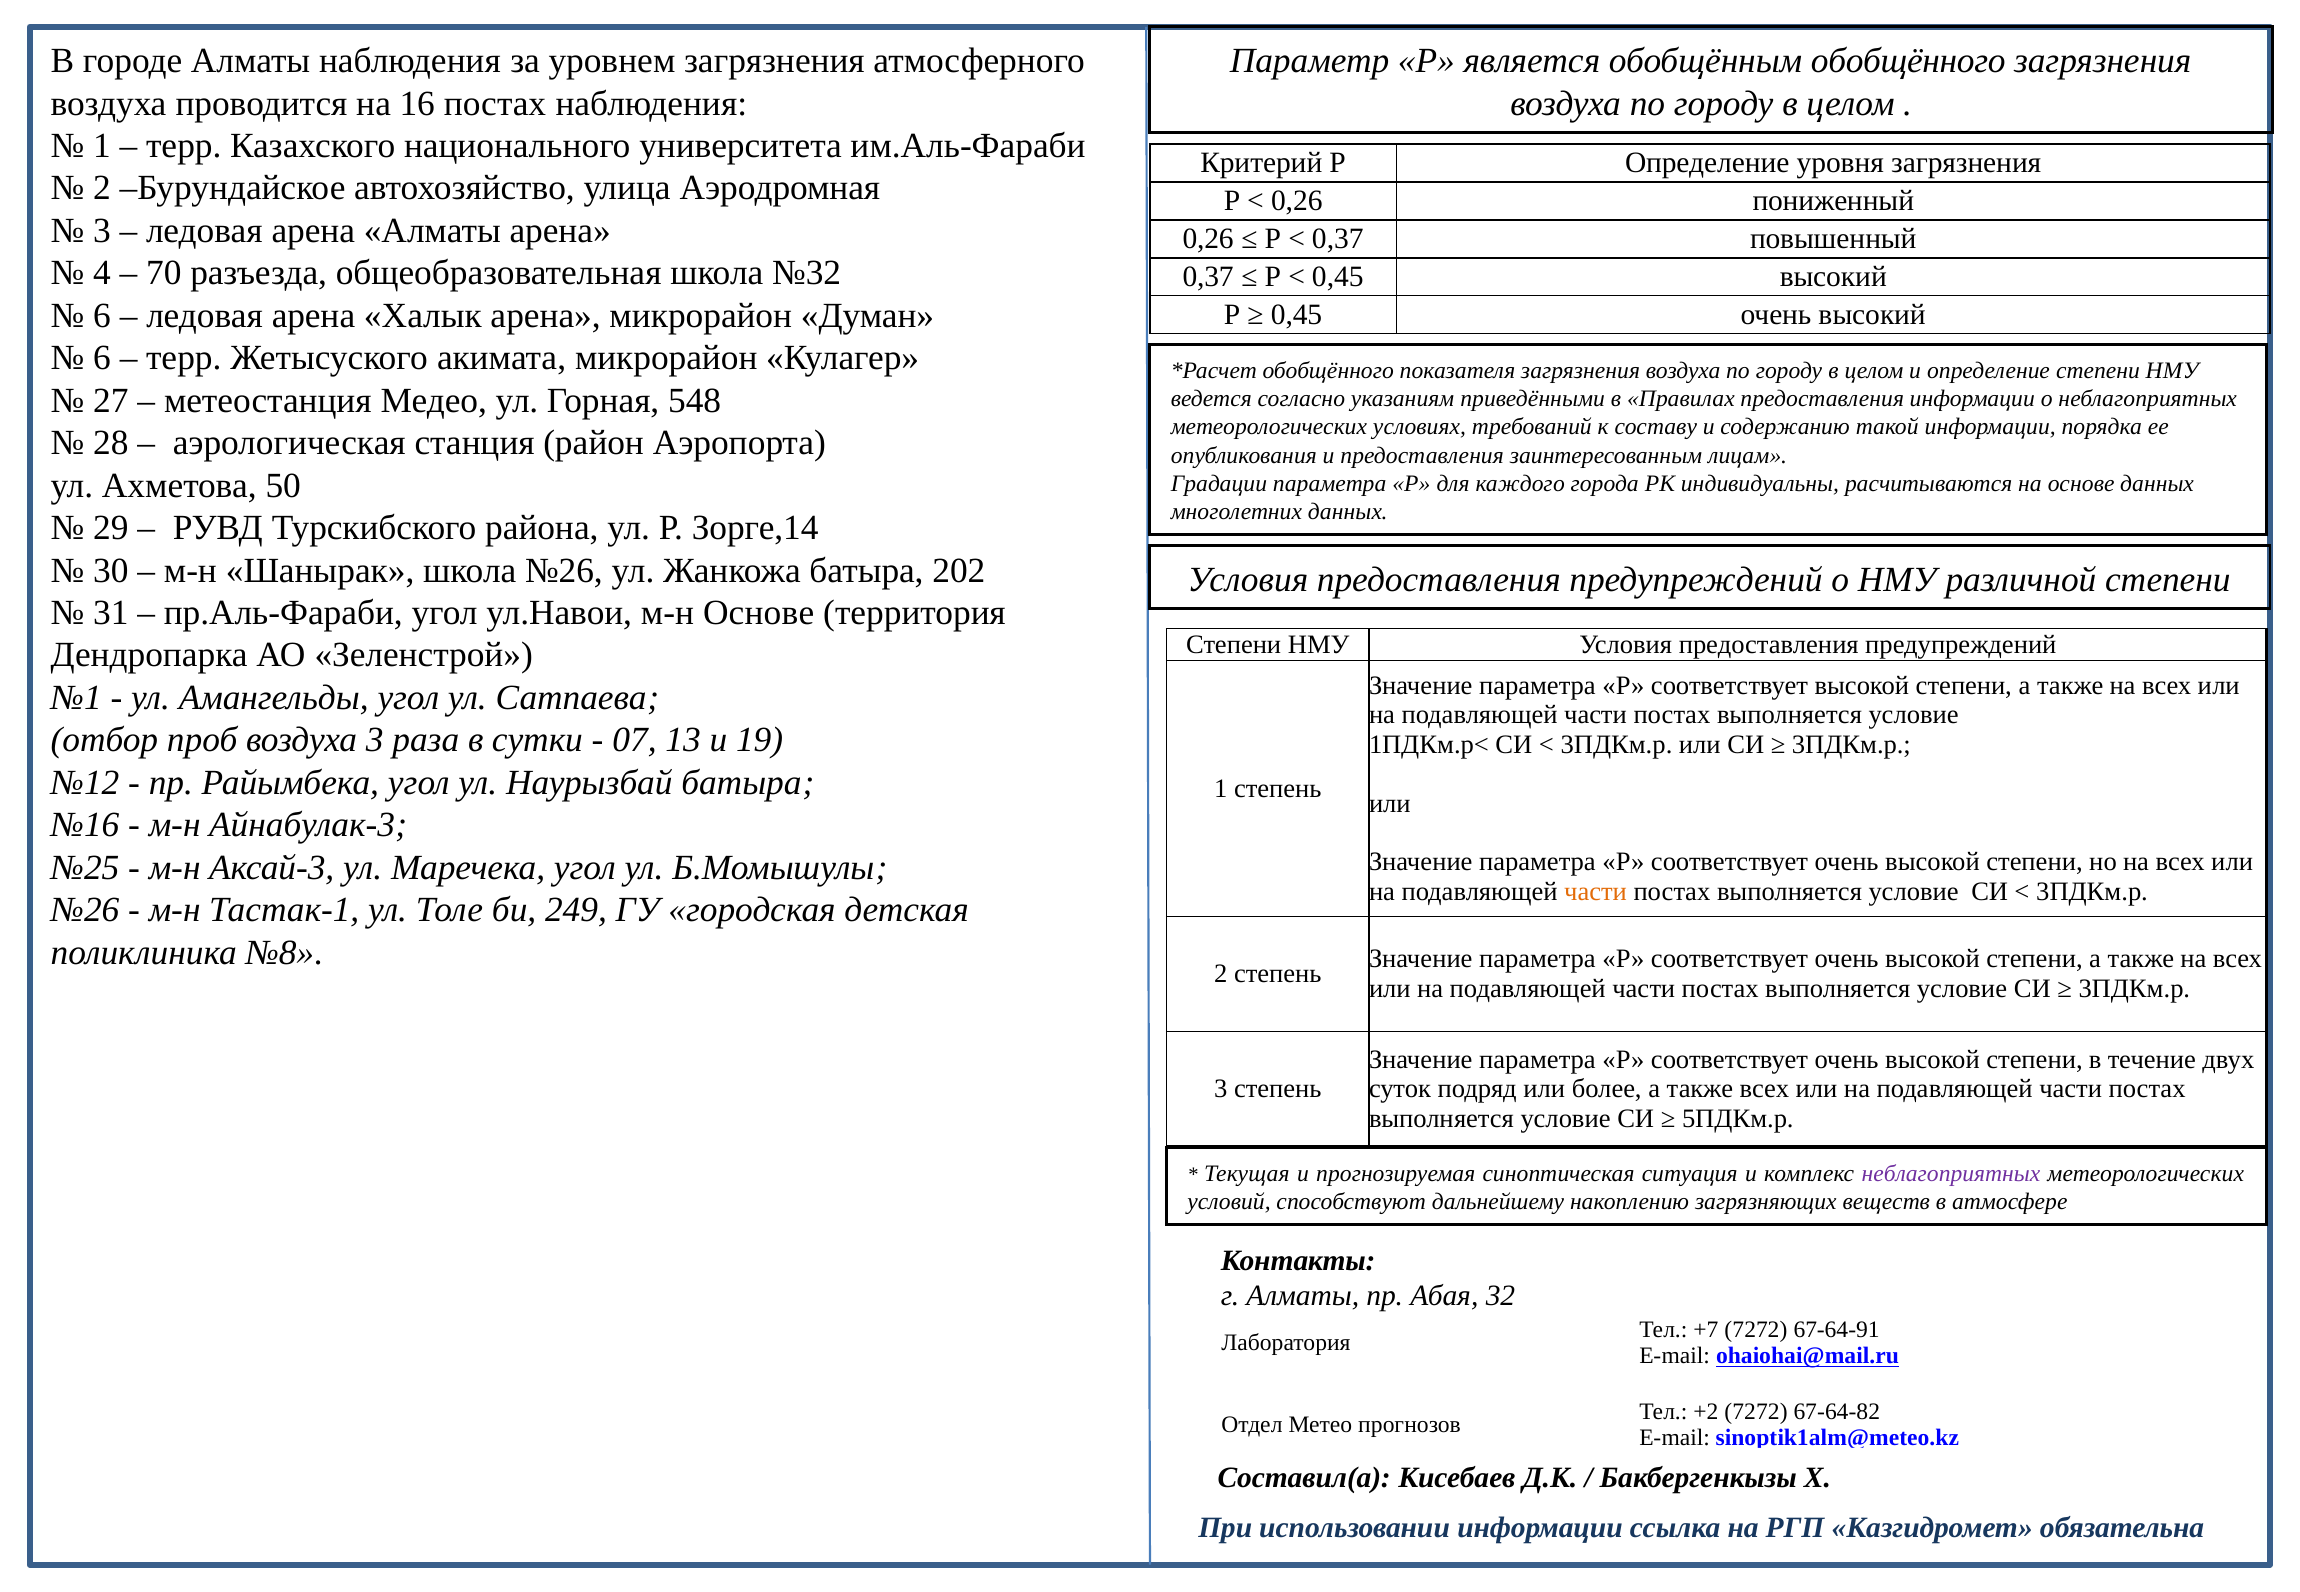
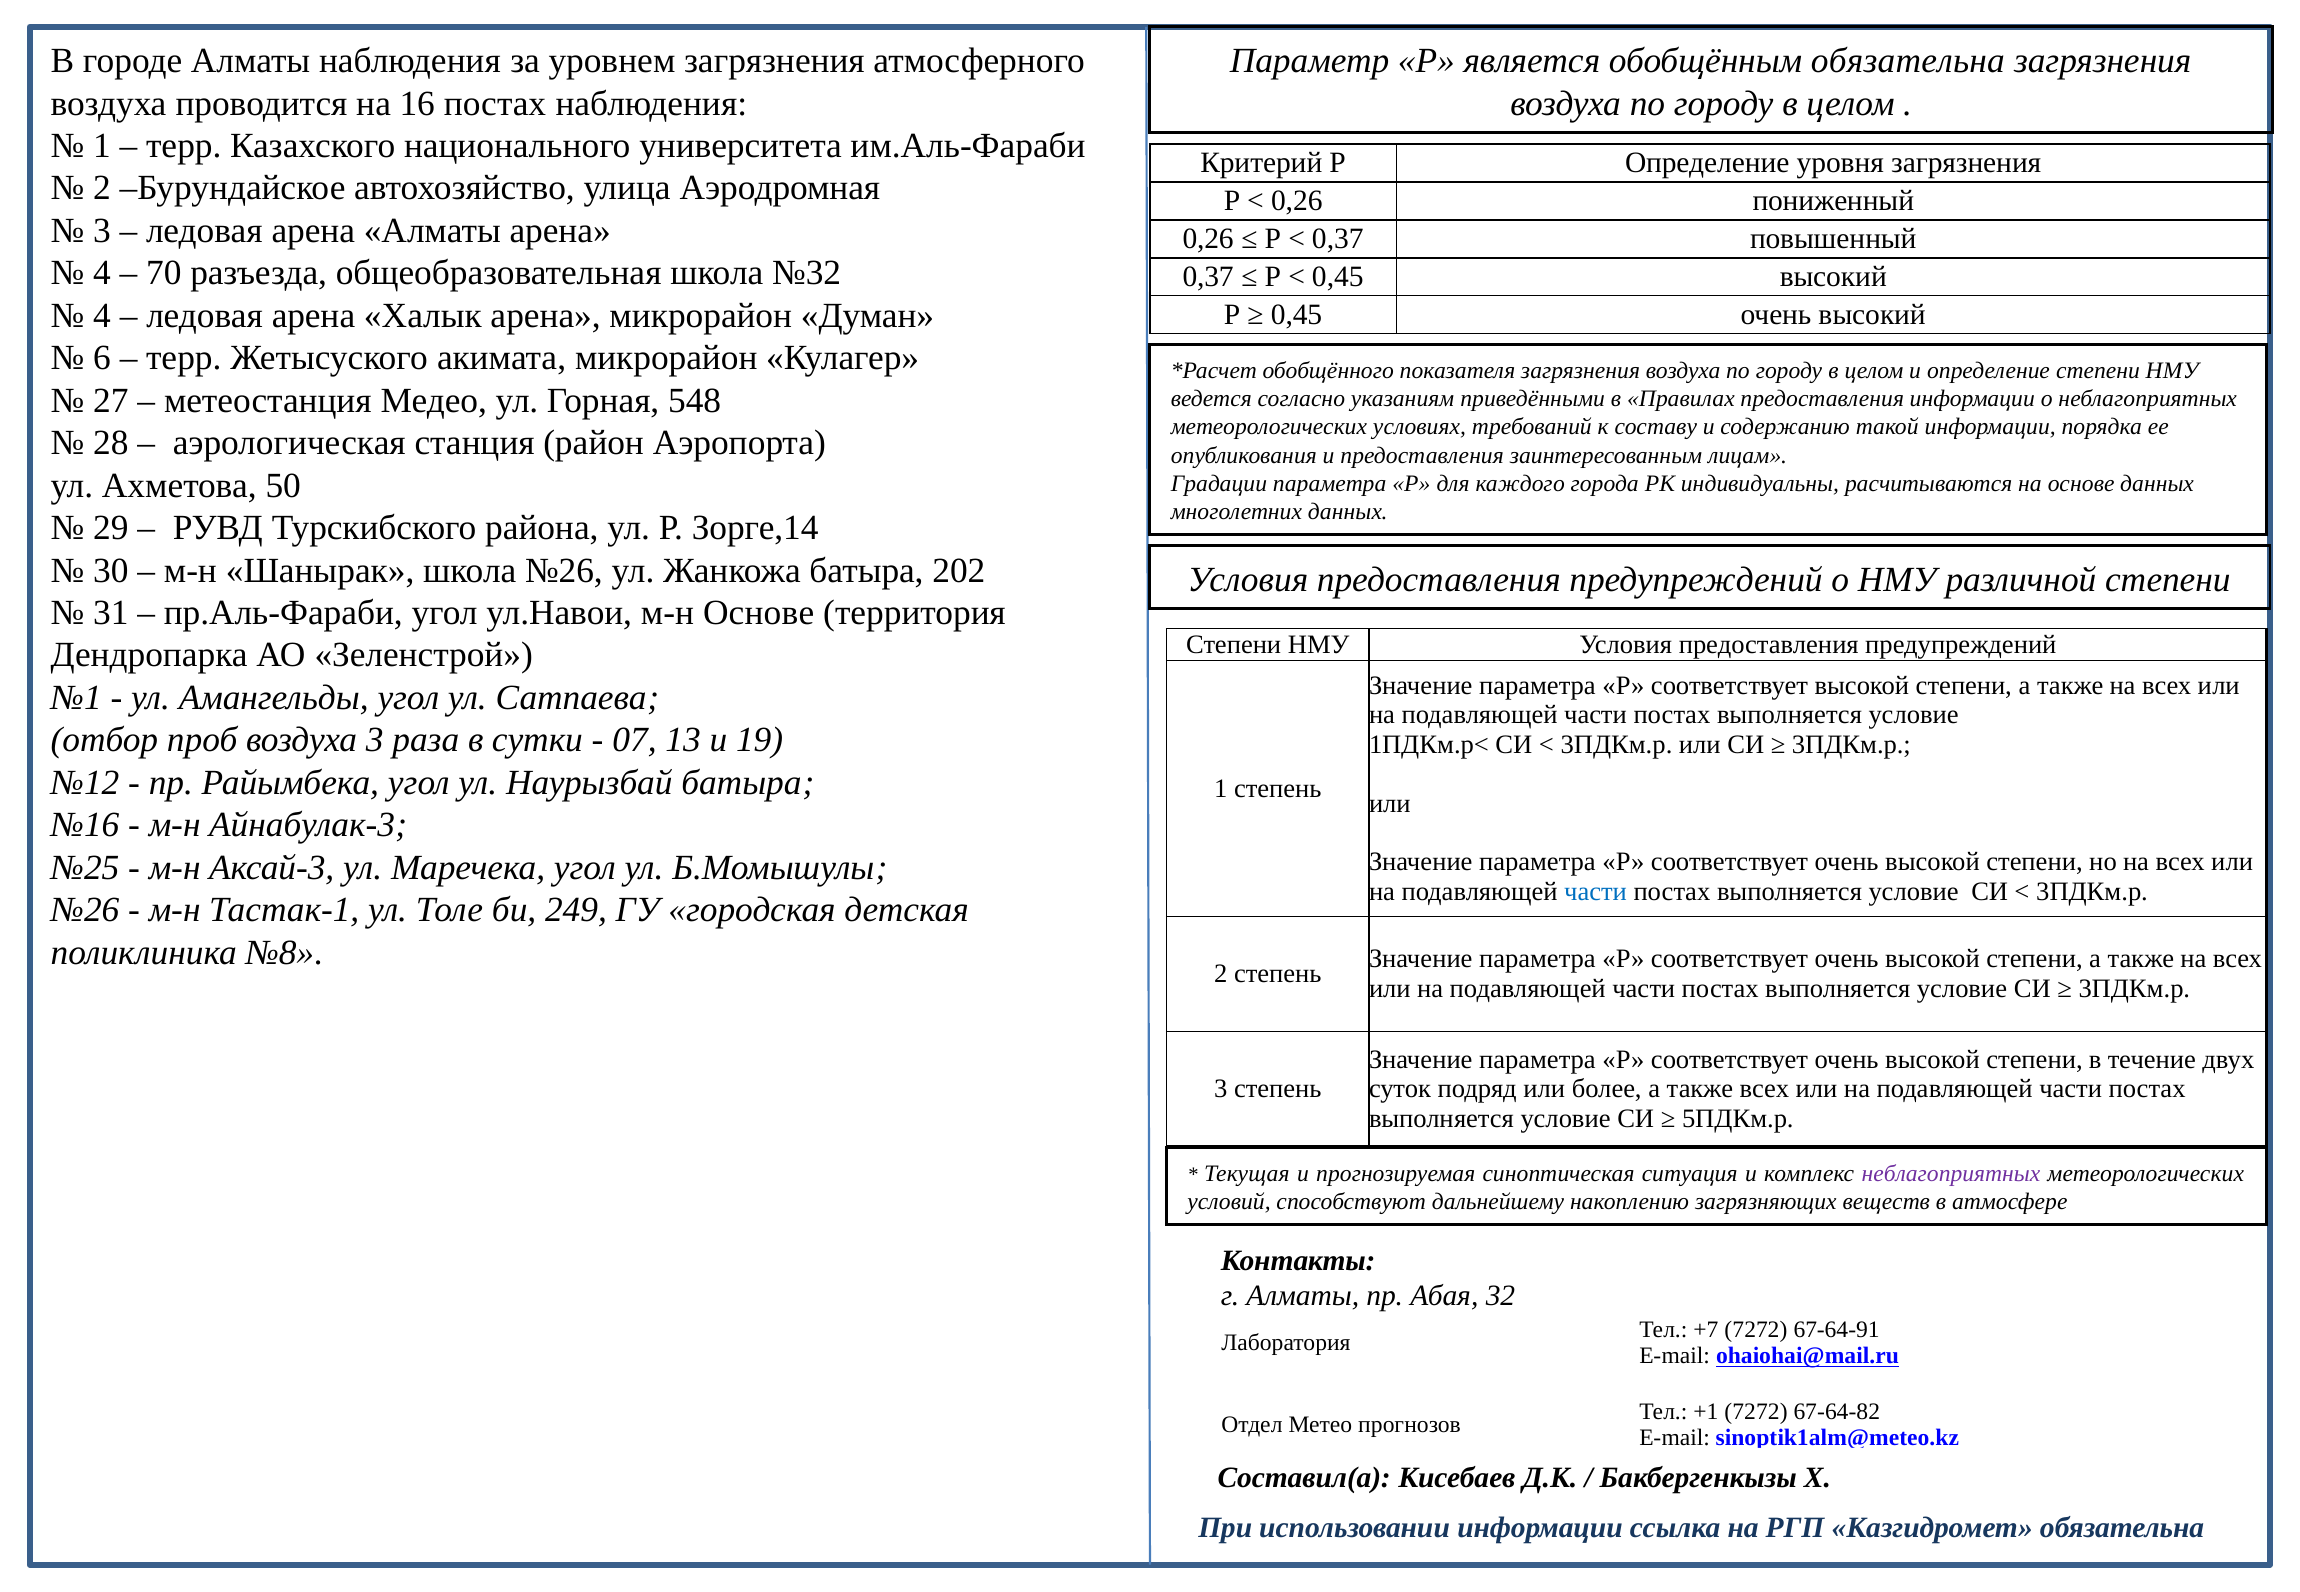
обобщённым обобщённого: обобщённого -> обязательна
6 at (102, 316): 6 -> 4
части at (1596, 892) colour: orange -> blue
+2: +2 -> +1
